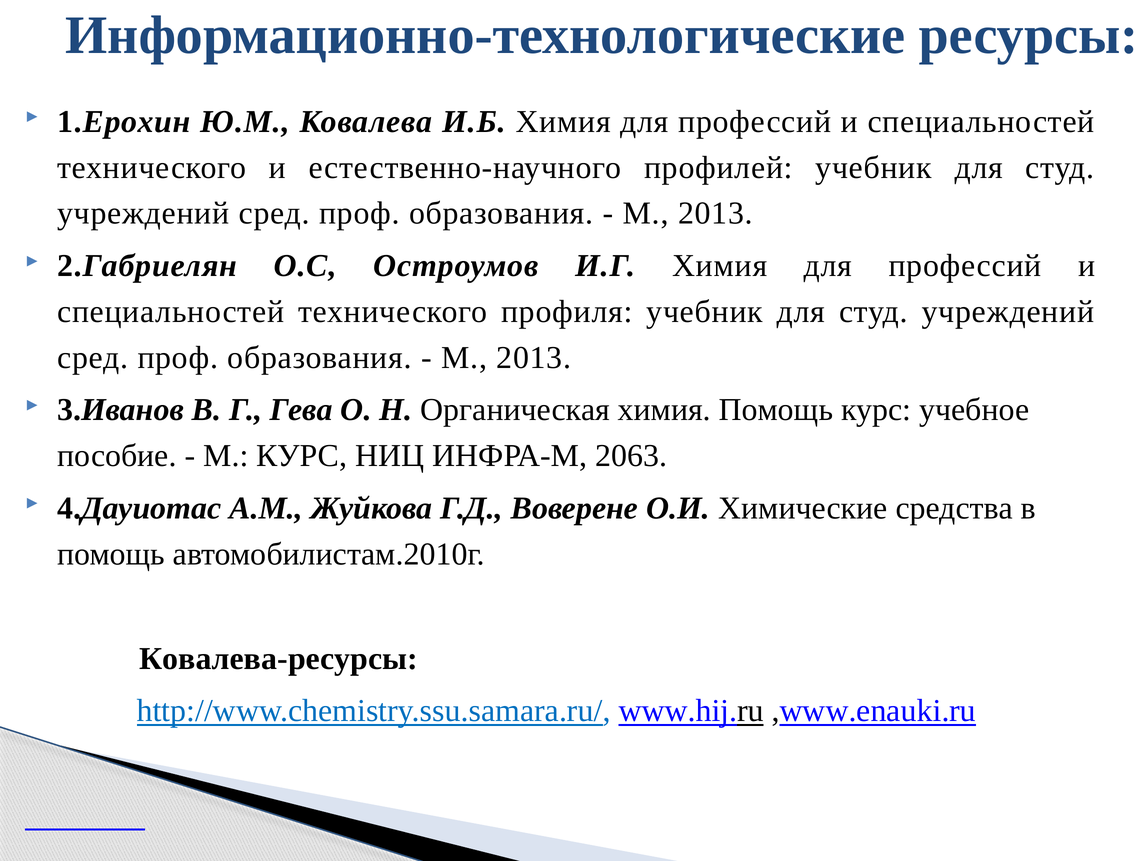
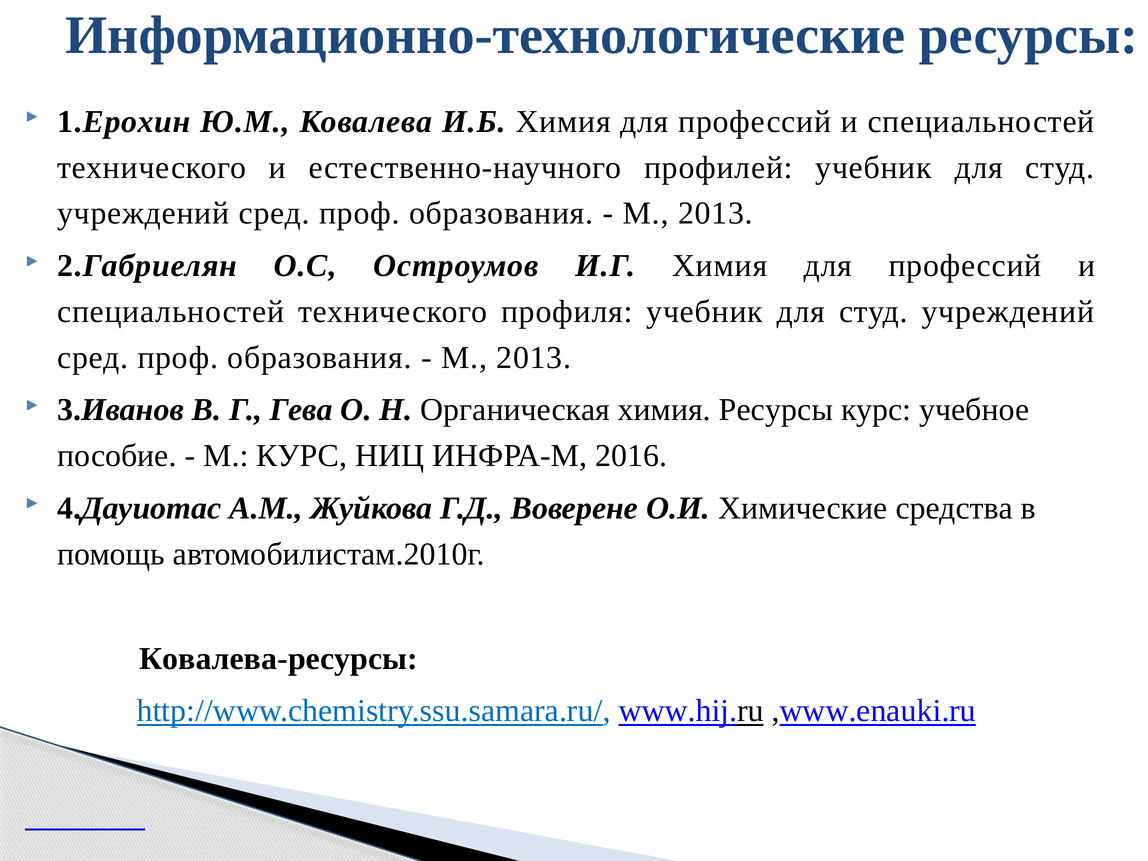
химия Помощь: Помощь -> Ресурсы
2063: 2063 -> 2016
